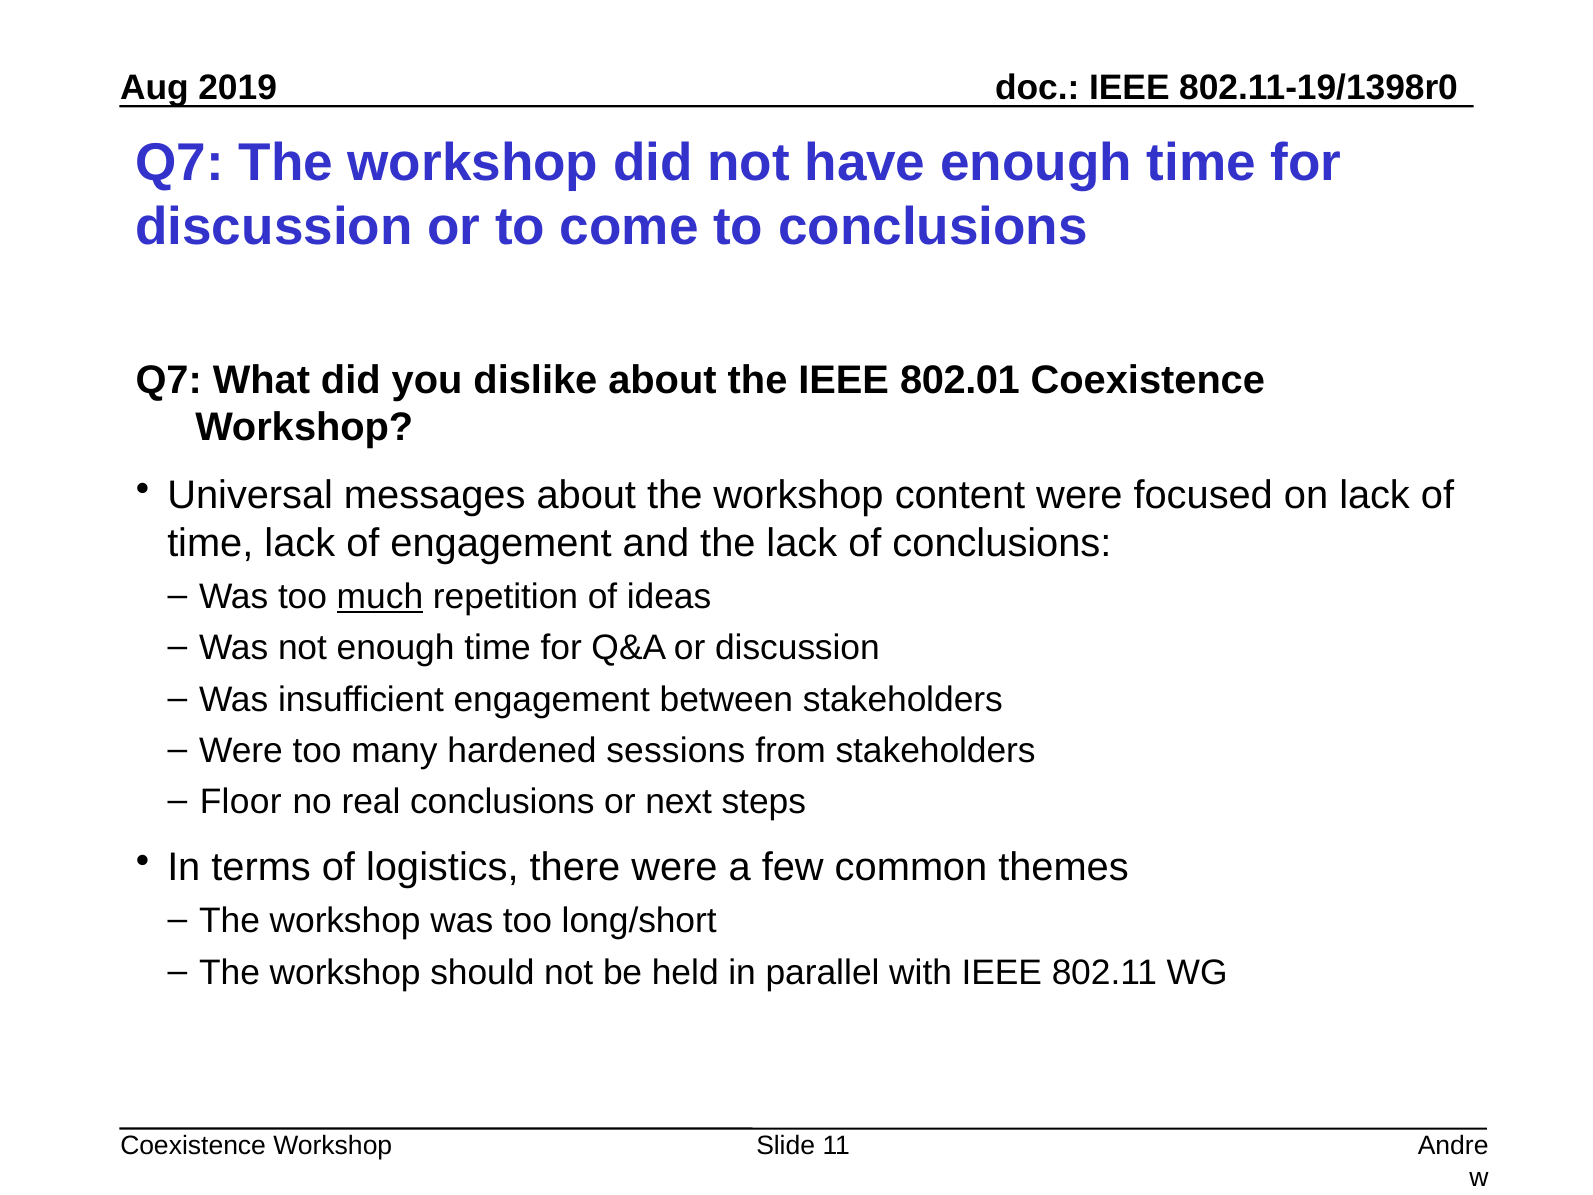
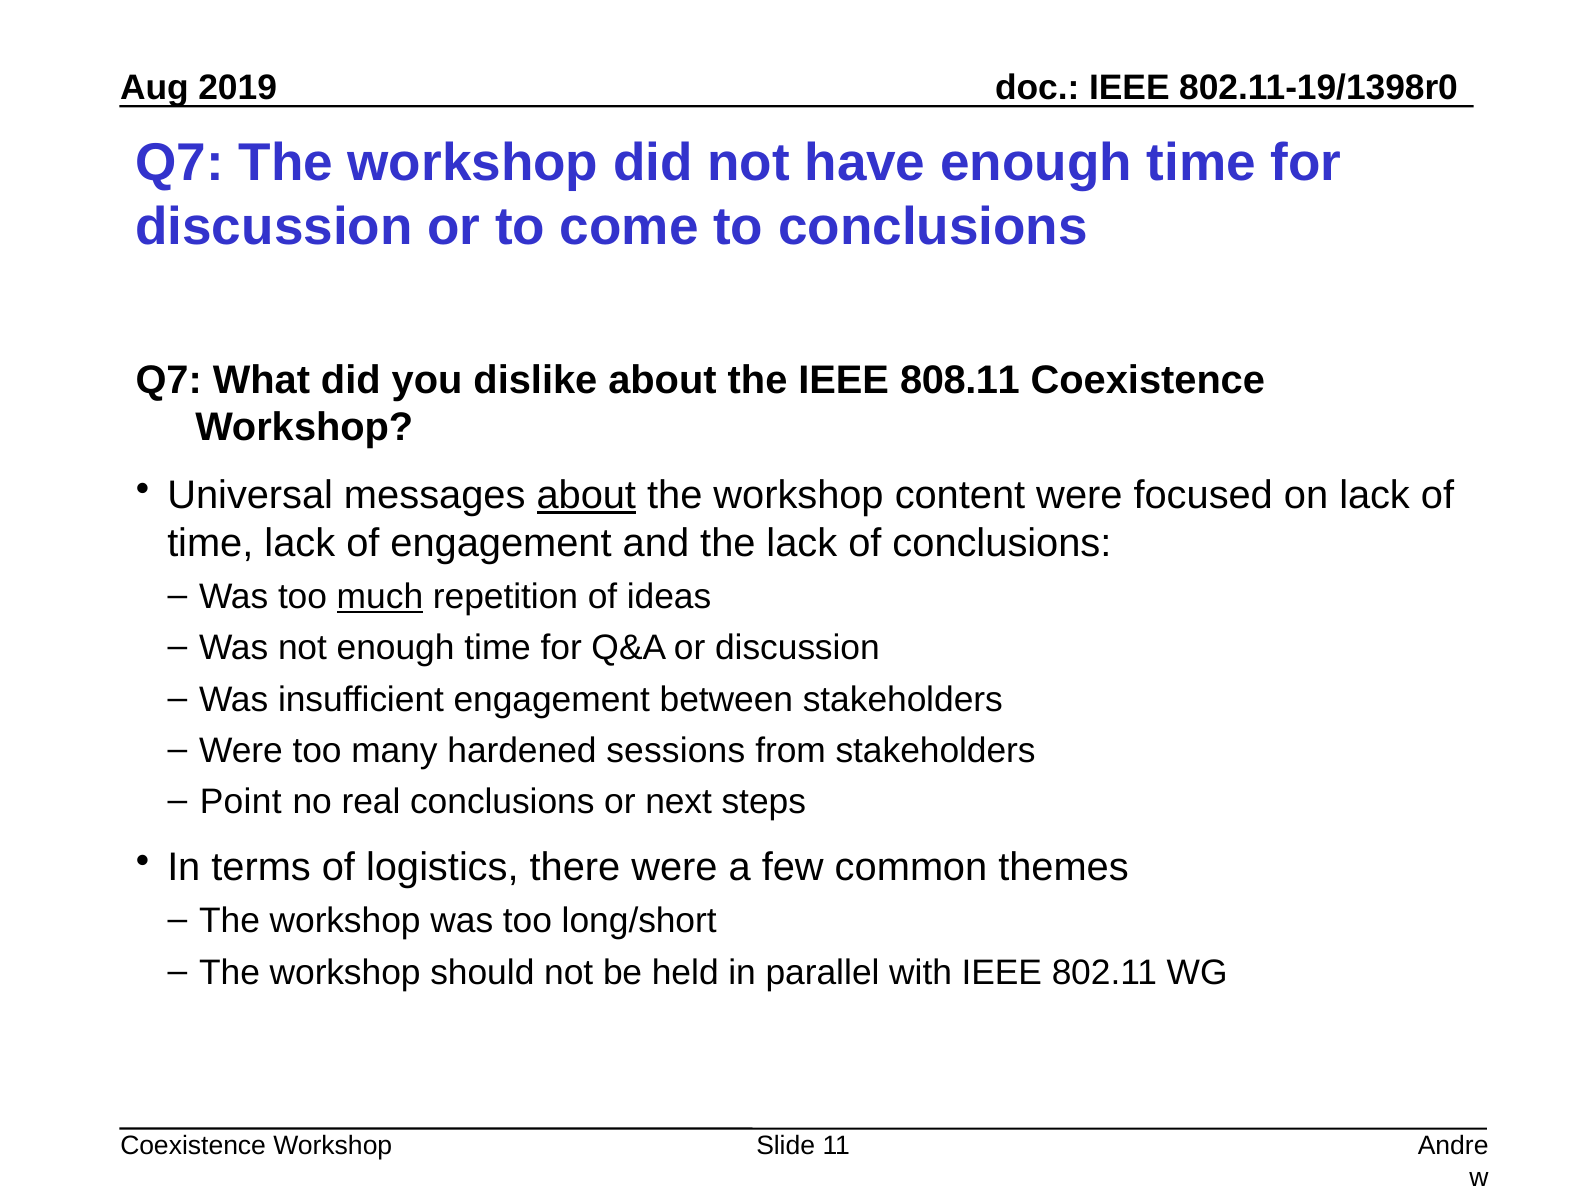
802.01: 802.01 -> 808.11
about at (586, 495) underline: none -> present
Floor: Floor -> Point
